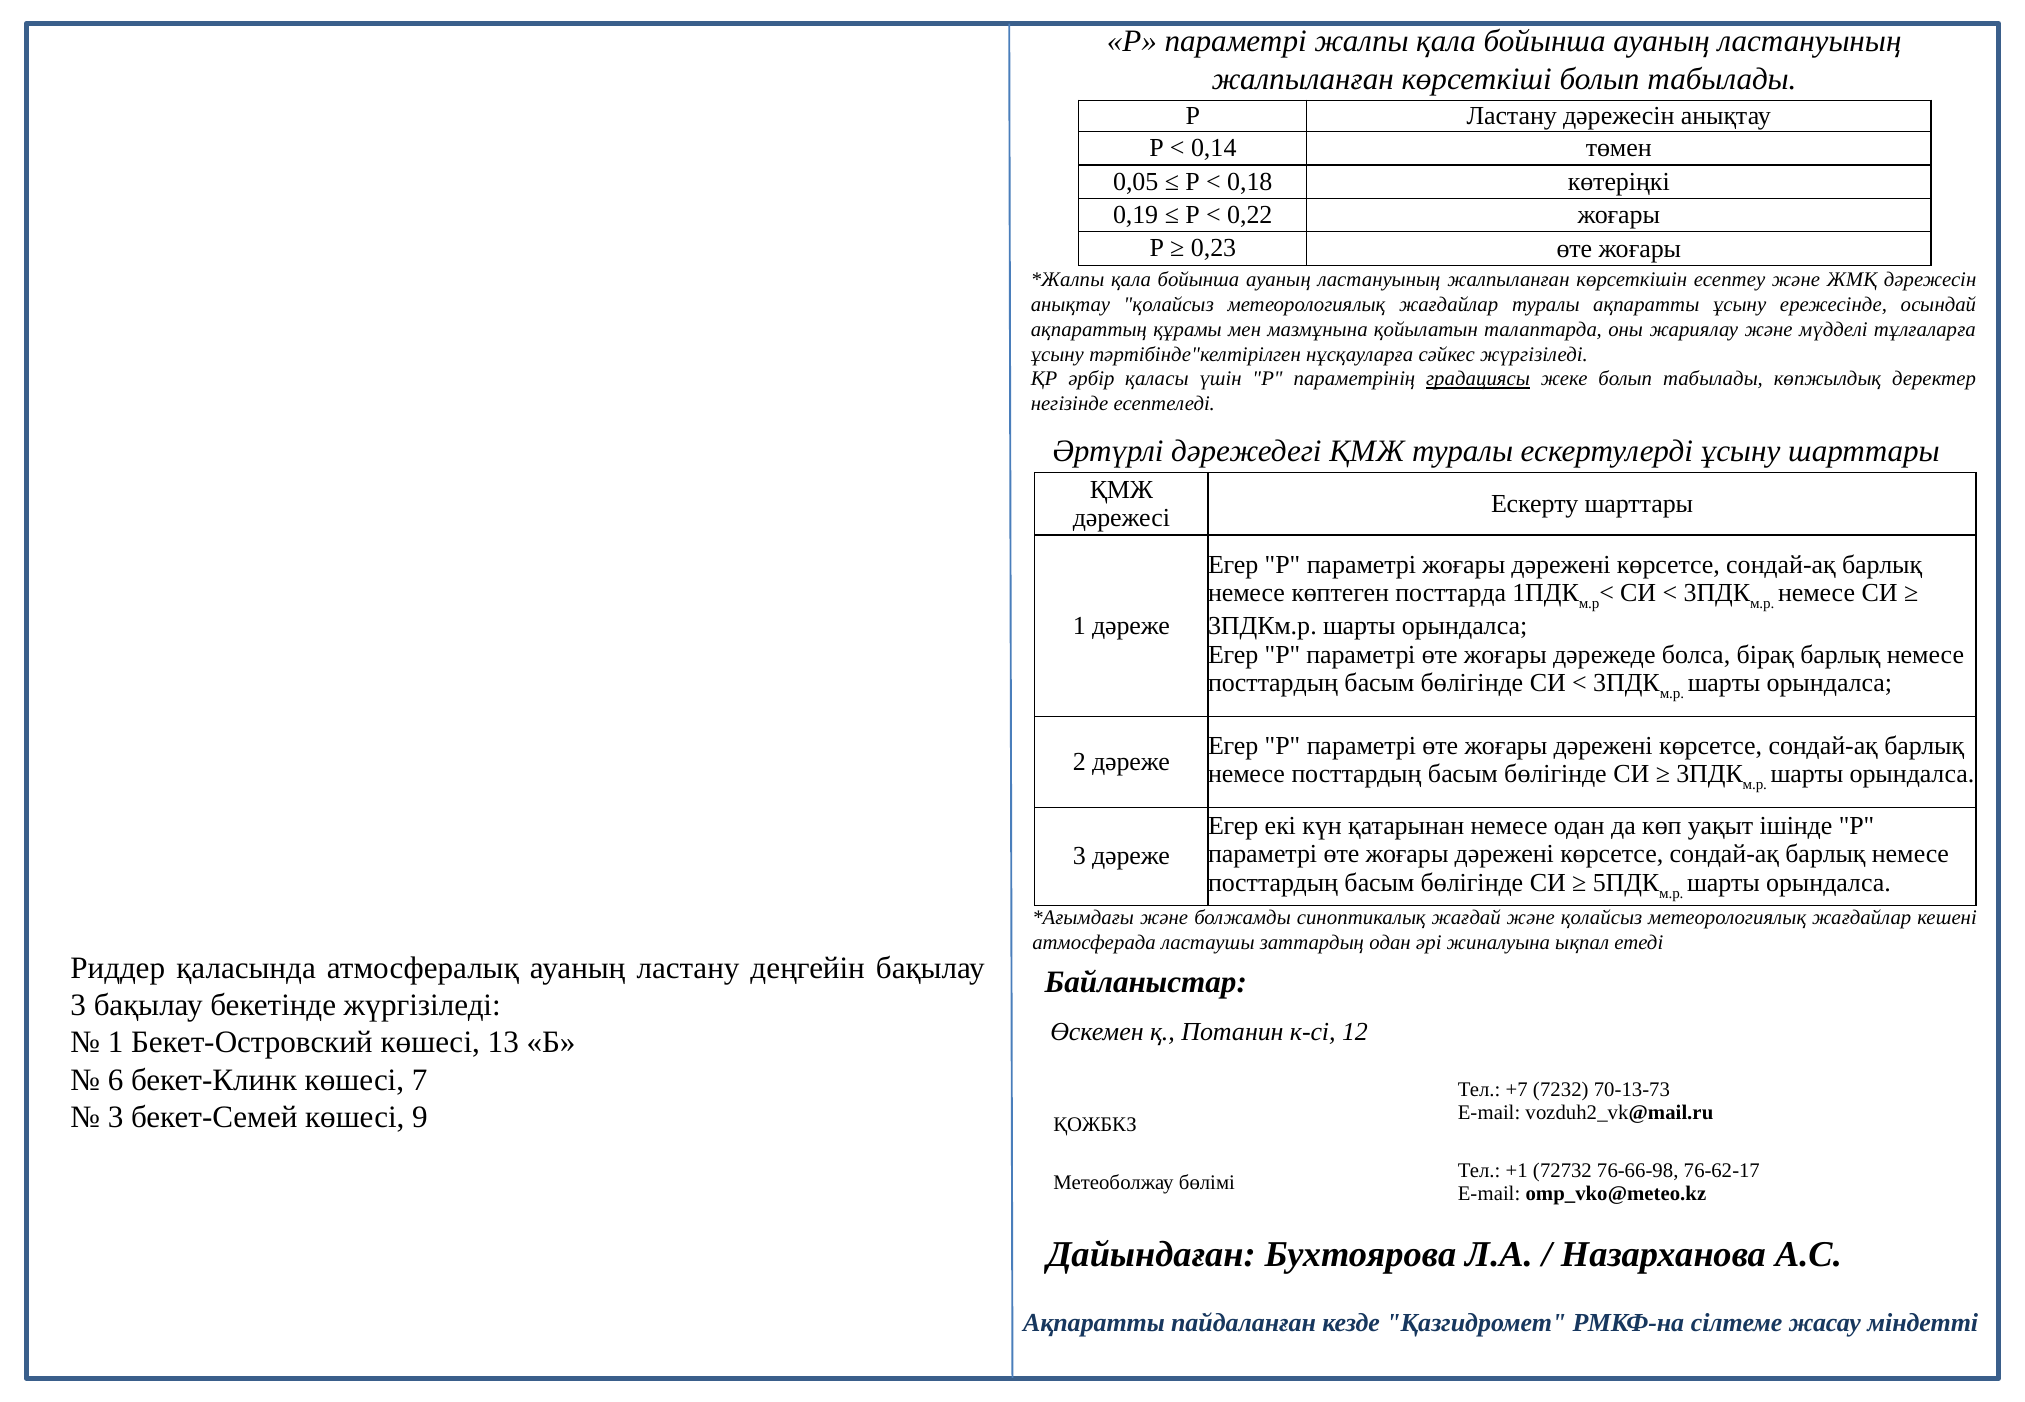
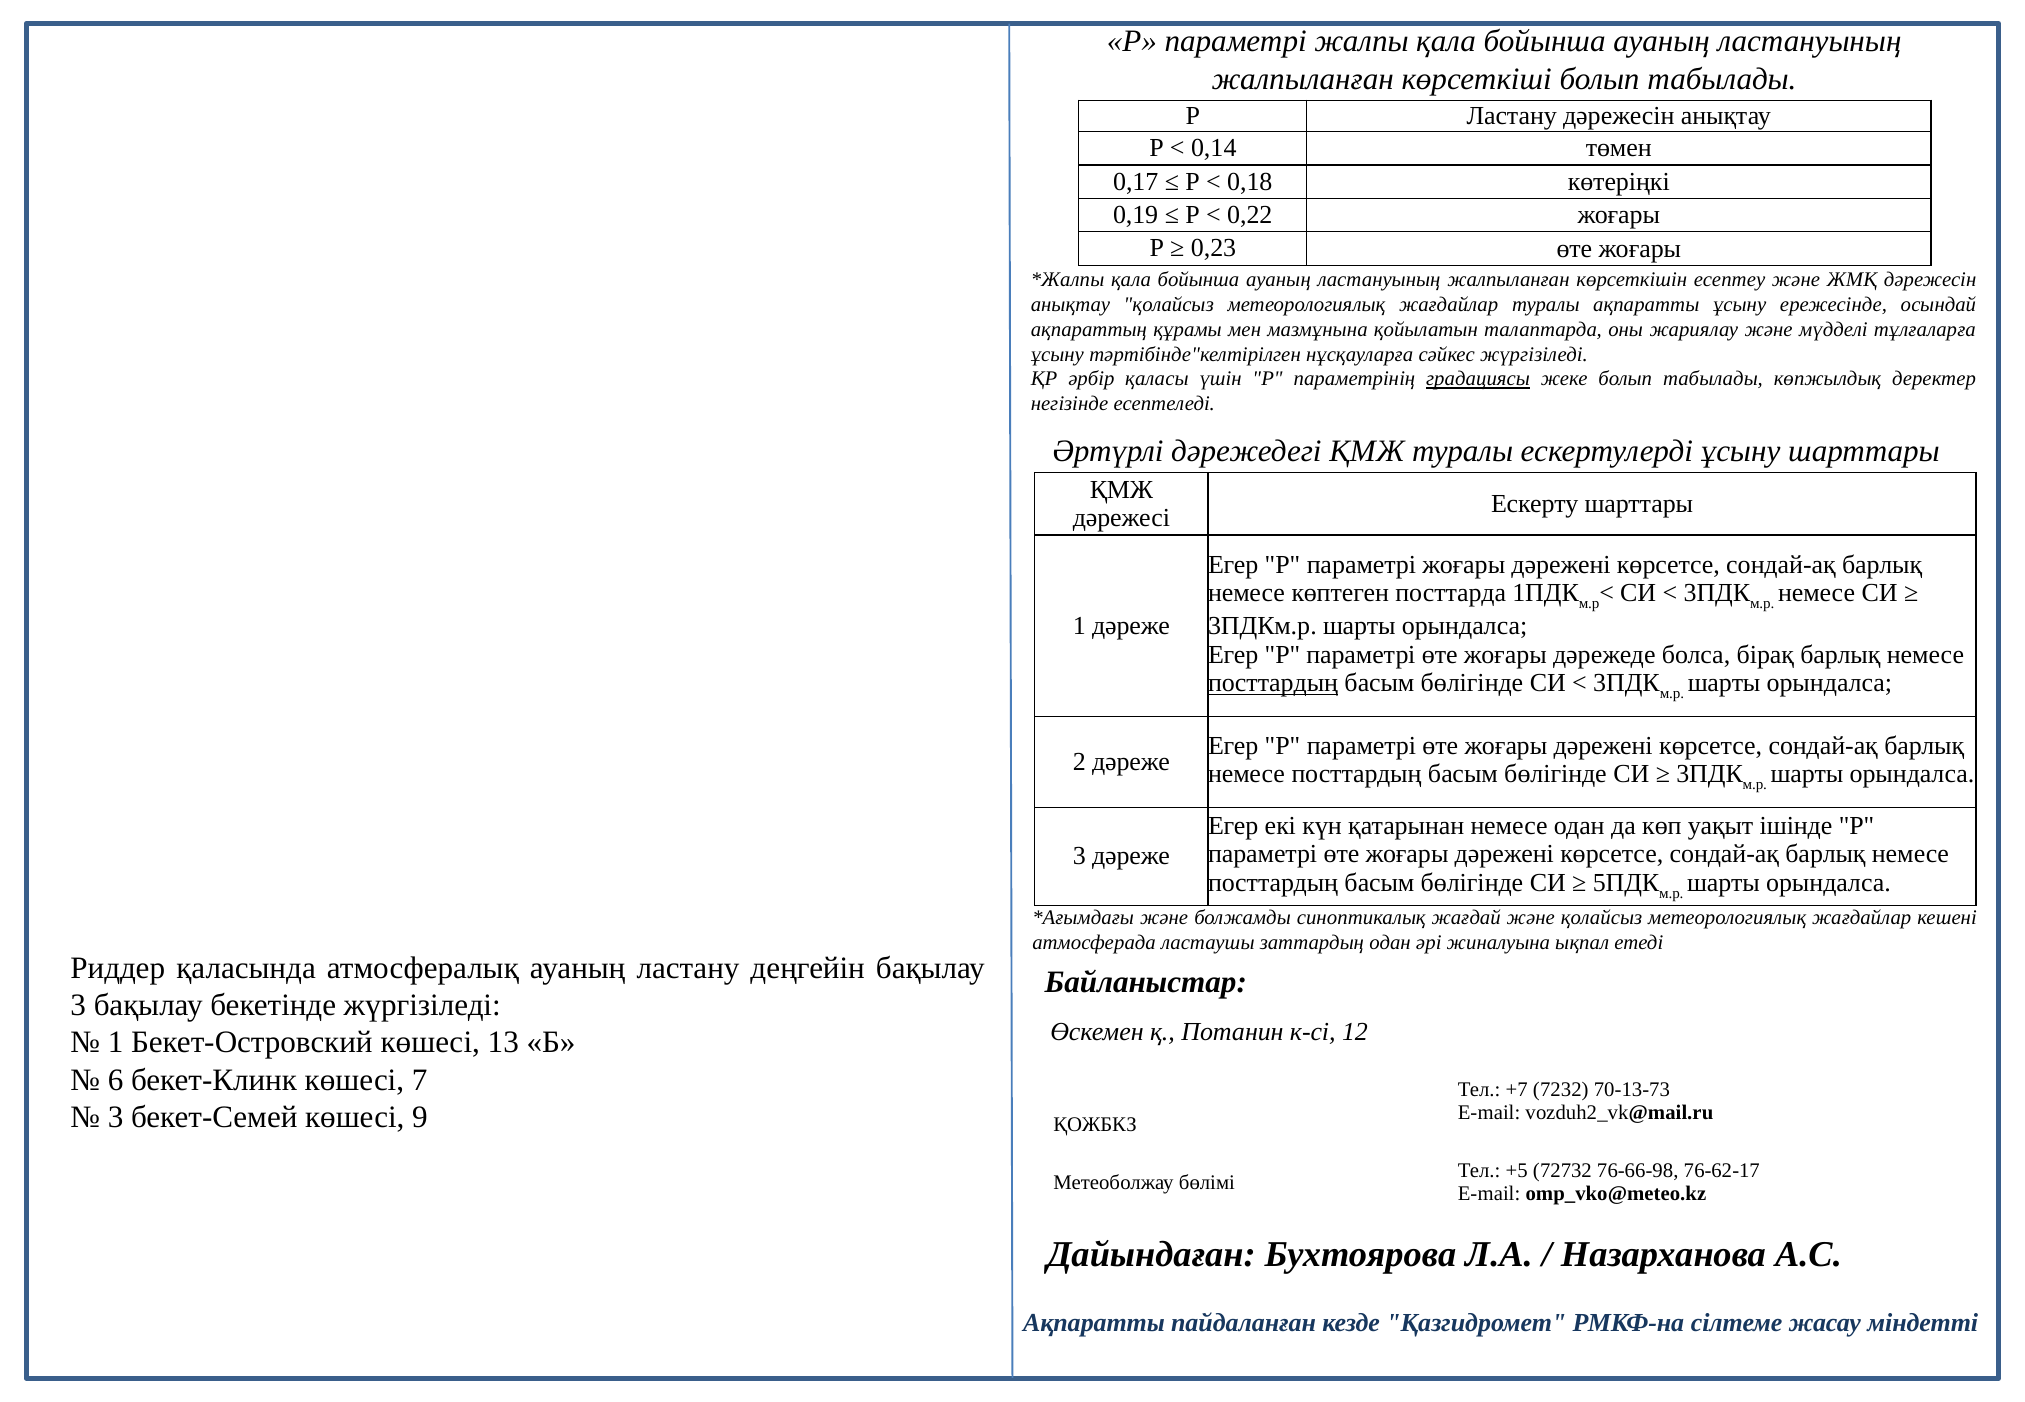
0,05: 0,05 -> 0,17
посттардың at (1273, 683) underline: none -> present
+1: +1 -> +5
